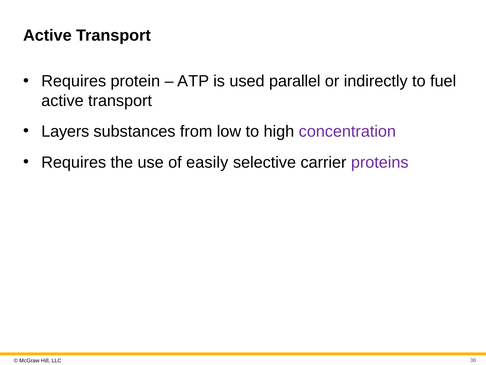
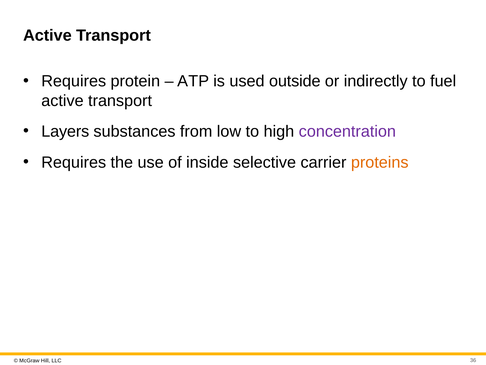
parallel: parallel -> outside
easily: easily -> inside
proteins colour: purple -> orange
